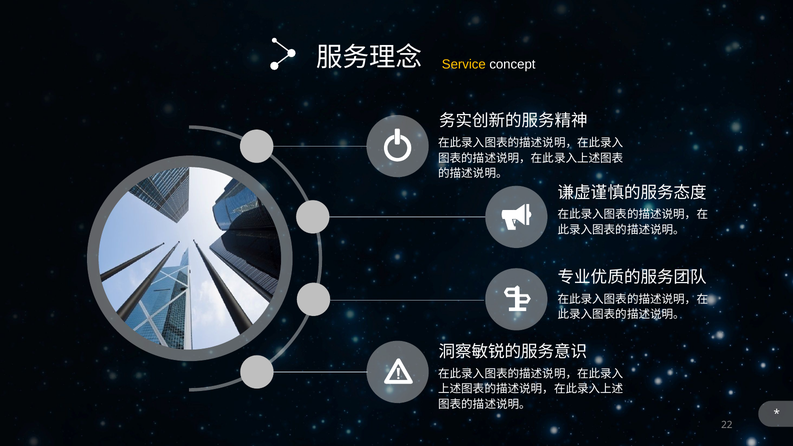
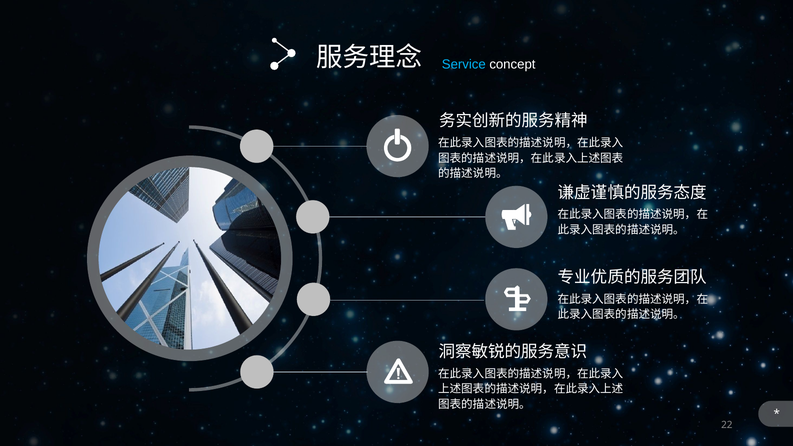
Service colour: yellow -> light blue
